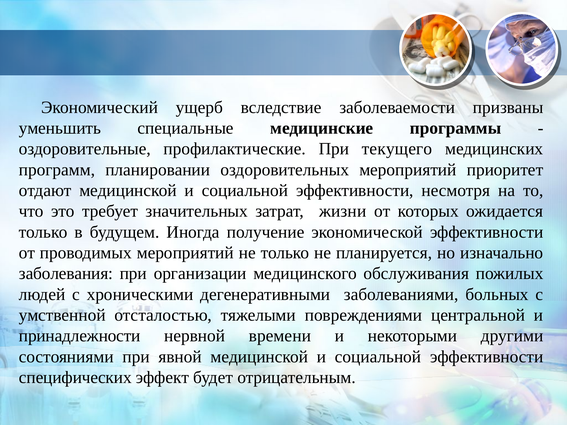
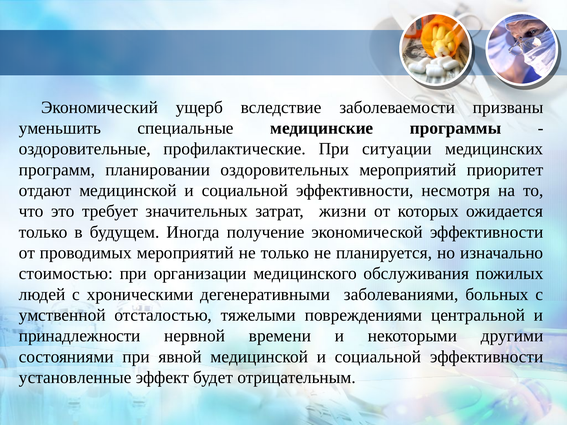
текущего: текущего -> ситуации
заболевания: заболевания -> стоимостью
специфических: специфических -> установленные
